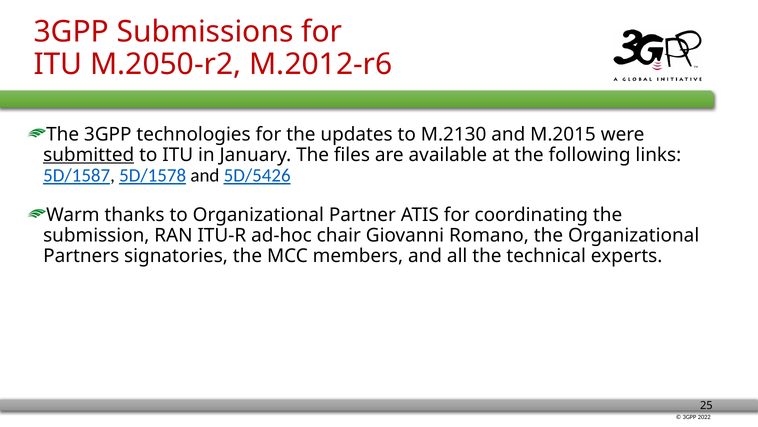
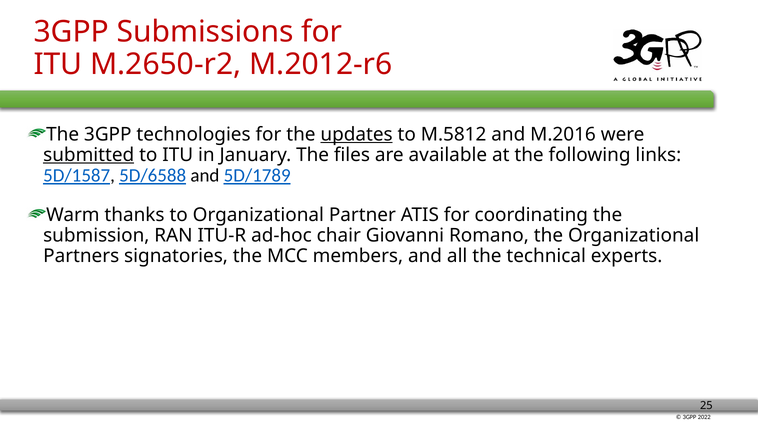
M.2050-r2: M.2050-r2 -> M.2650-r2
updates underline: none -> present
M.2130: M.2130 -> M.5812
M.2015: M.2015 -> M.2016
5D/1578: 5D/1578 -> 5D/6588
5D/5426: 5D/5426 -> 5D/1789
